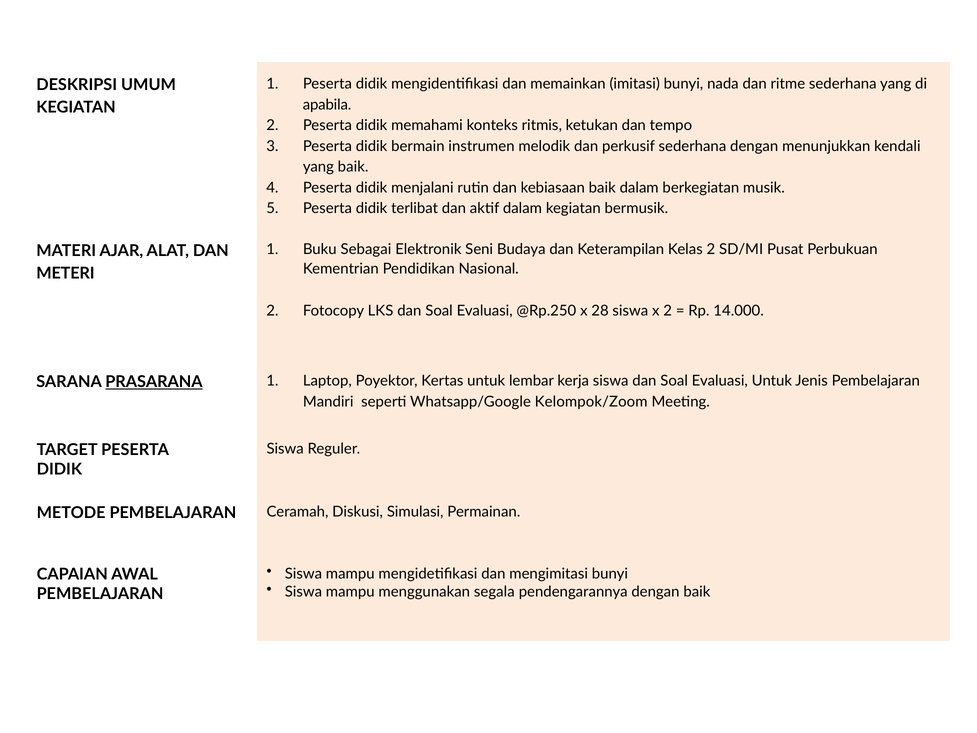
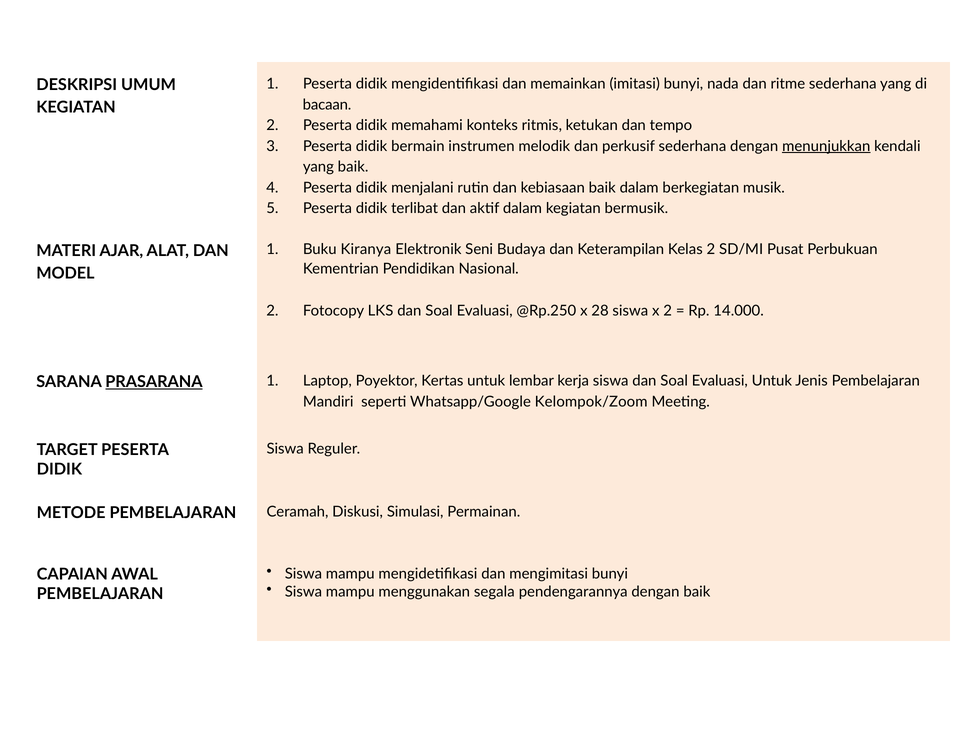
apabila: apabila -> bacaan
menunjukkan underline: none -> present
Sebagai: Sebagai -> Kiranya
METERI: METERI -> MODEL
